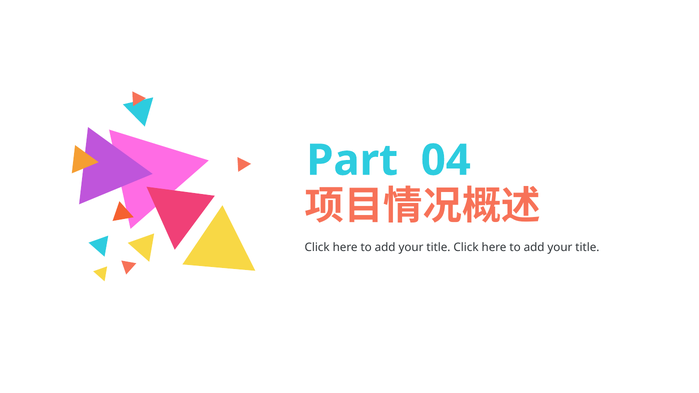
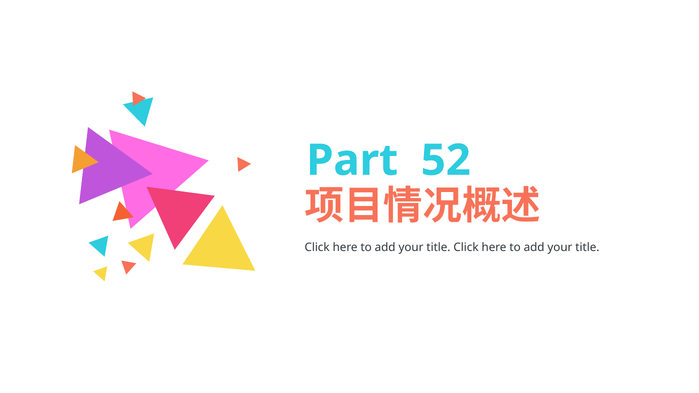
04: 04 -> 52
